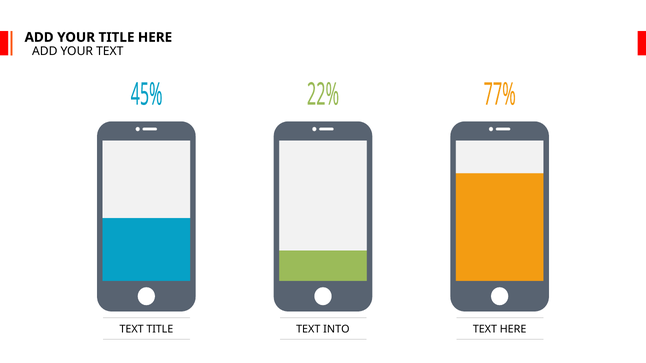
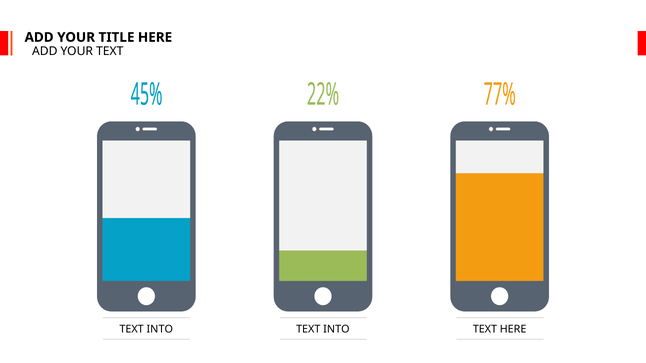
TITLE at (160, 330): TITLE -> INTO
